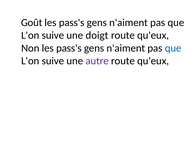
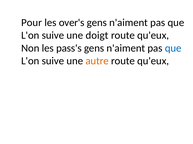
Goût: Goût -> Pour
pass's at (72, 23): pass's -> over's
autre colour: purple -> orange
